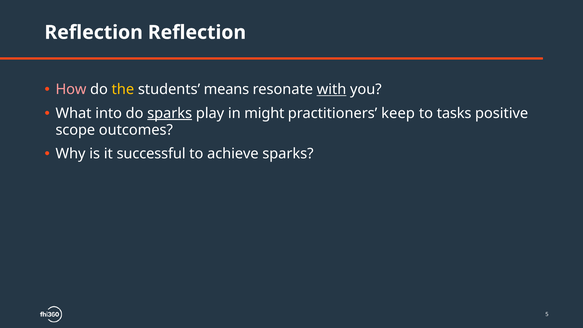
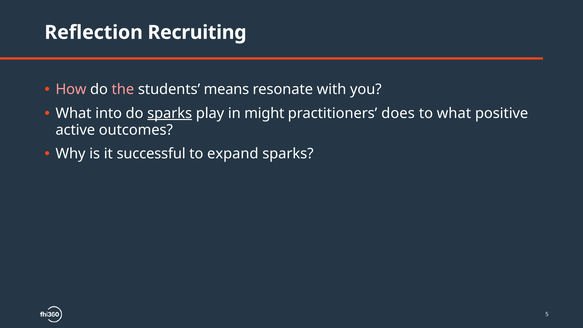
Reflection Reflection: Reflection -> Recruiting
the colour: yellow -> pink
with underline: present -> none
keep: keep -> does
to tasks: tasks -> what
scope: scope -> active
achieve: achieve -> expand
